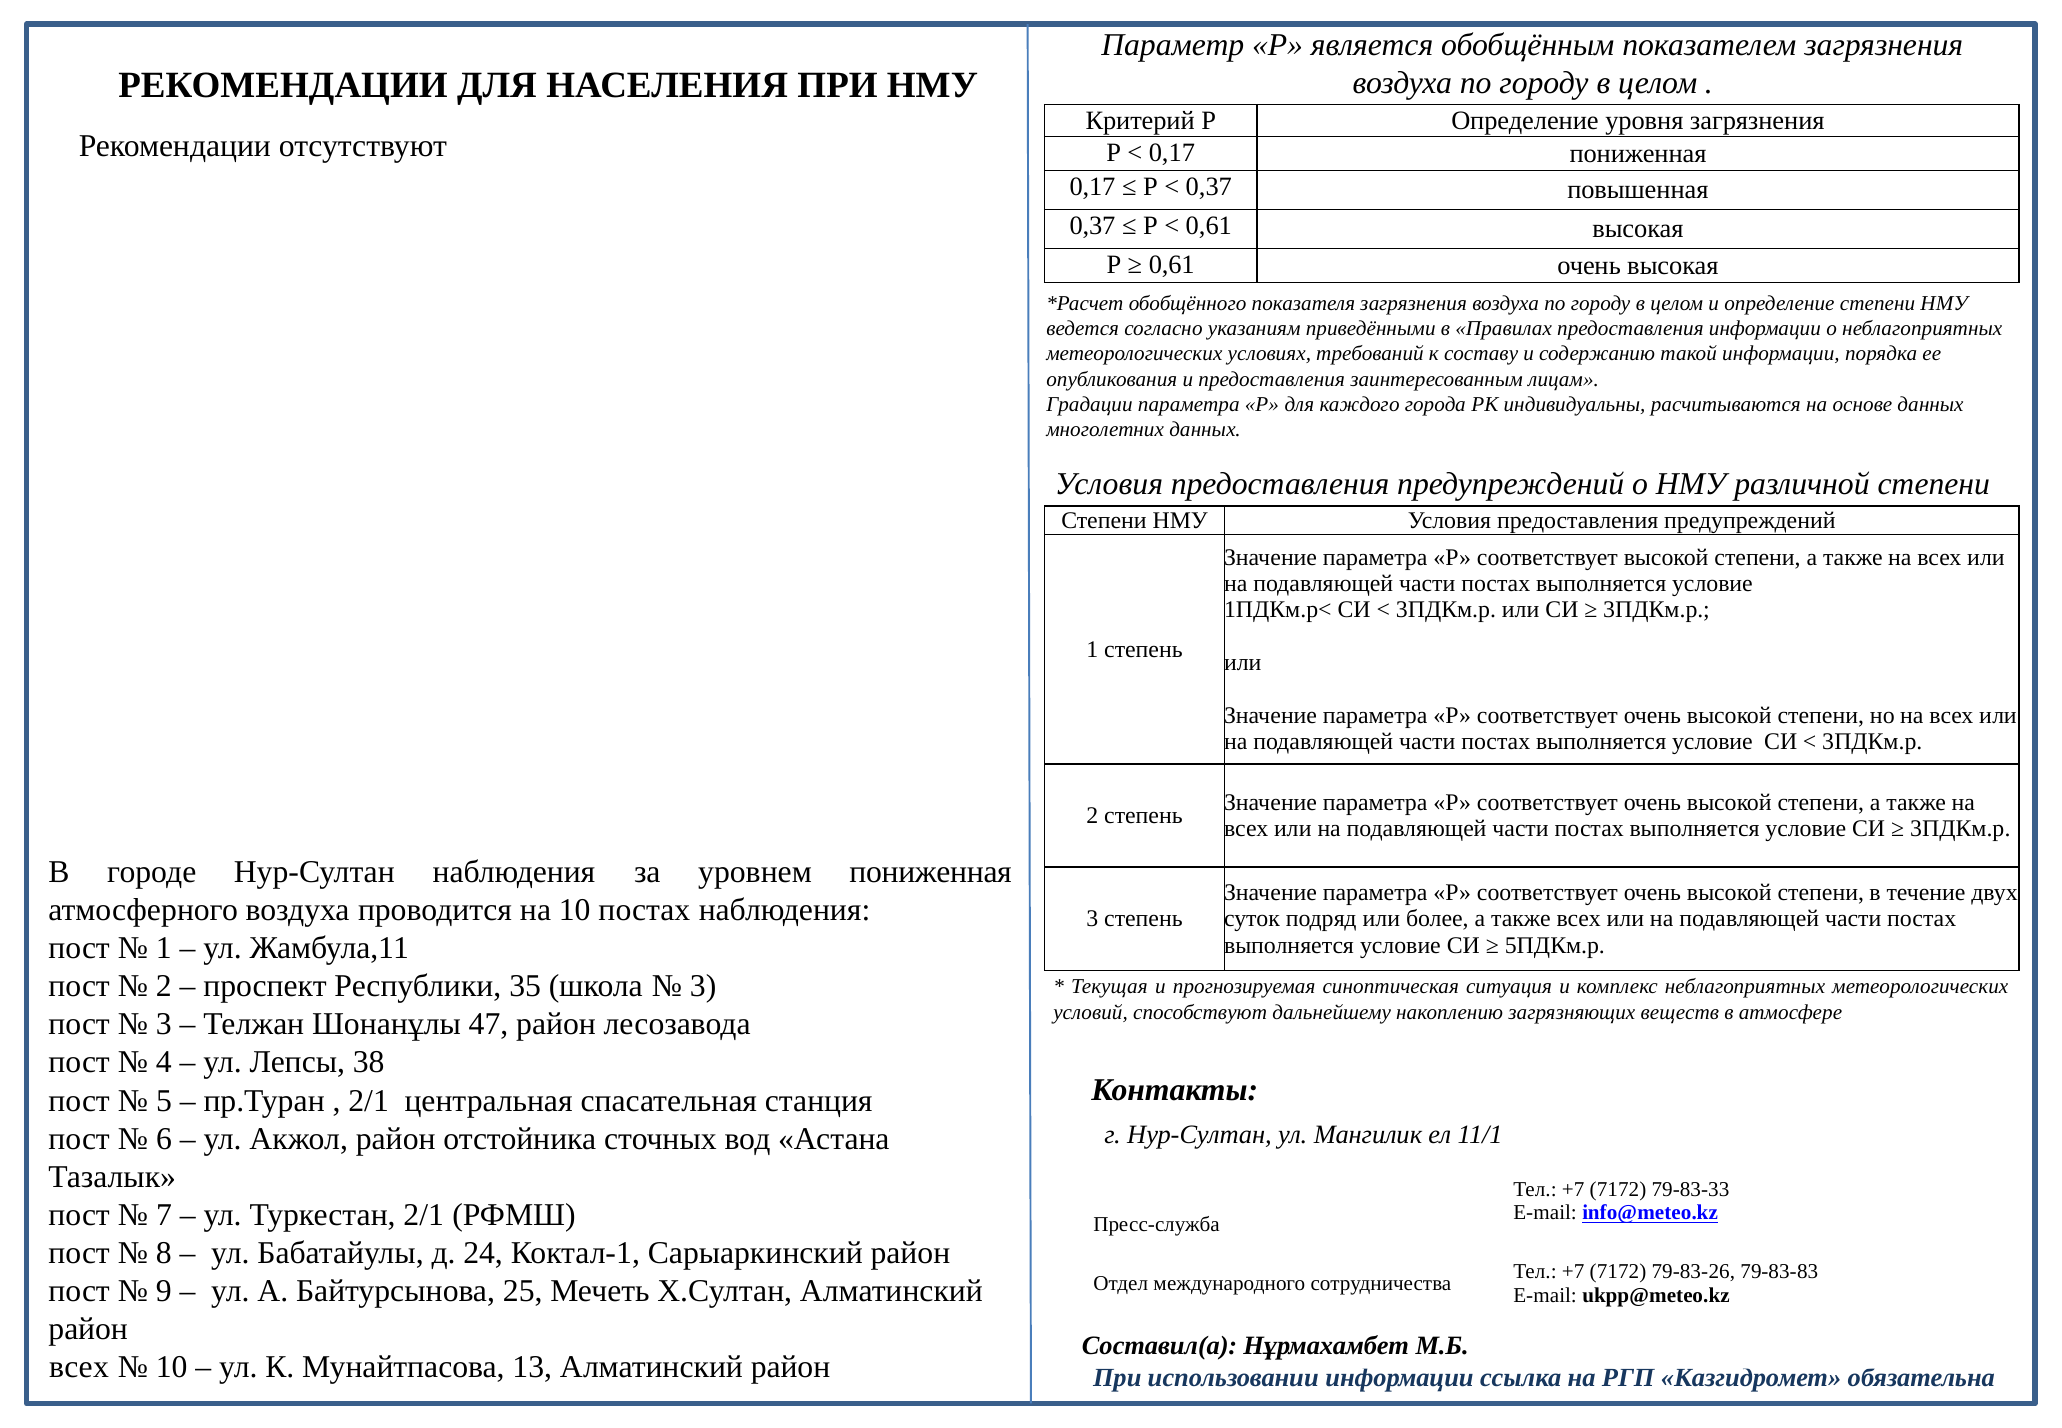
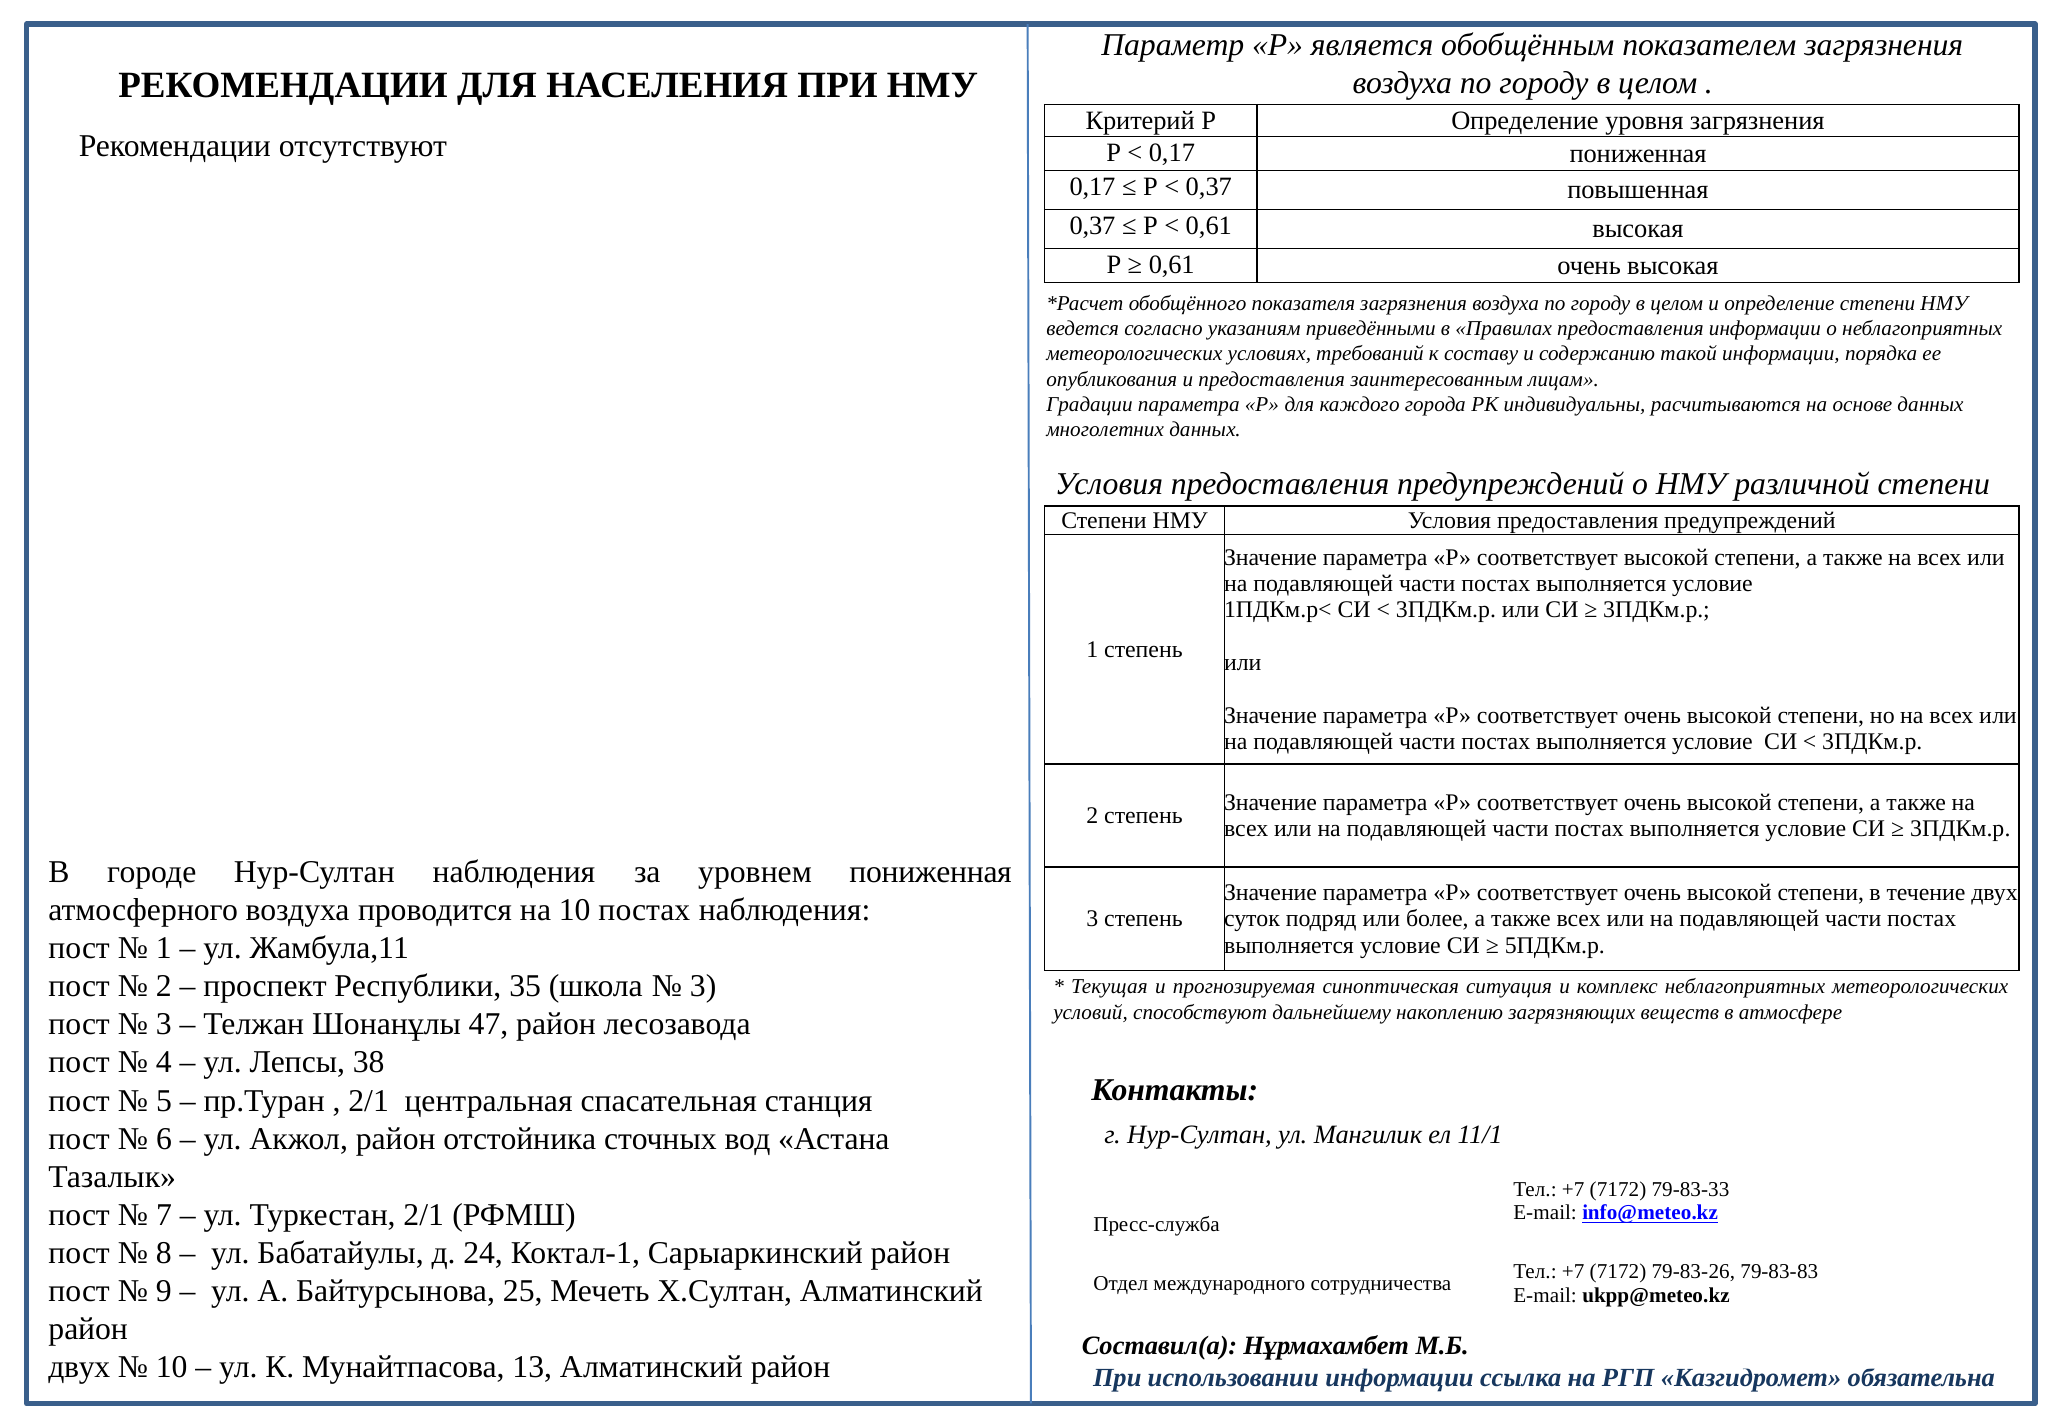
всех at (79, 1367): всех -> двух
